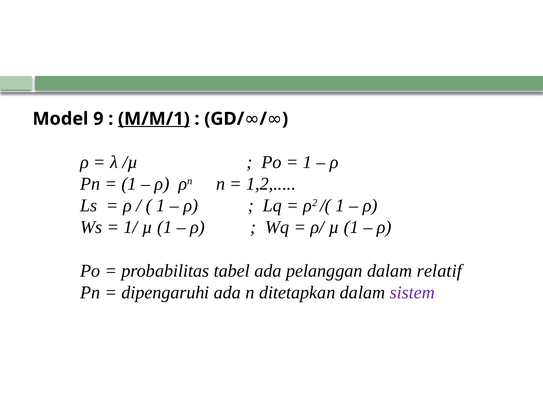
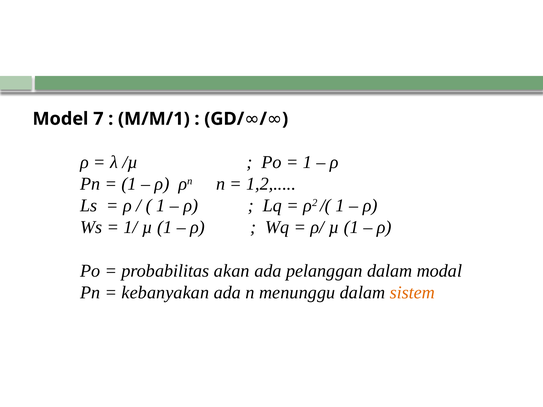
9: 9 -> 7
M/M/1 underline: present -> none
tabel: tabel -> akan
relatif: relatif -> modal
dipengaruhi: dipengaruhi -> kebanyakan
ditetapkan: ditetapkan -> menunggu
sistem colour: purple -> orange
